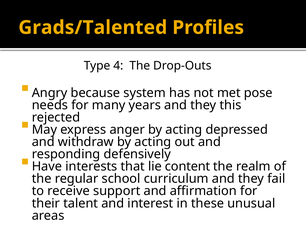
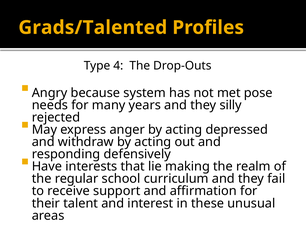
this: this -> silly
content: content -> making
